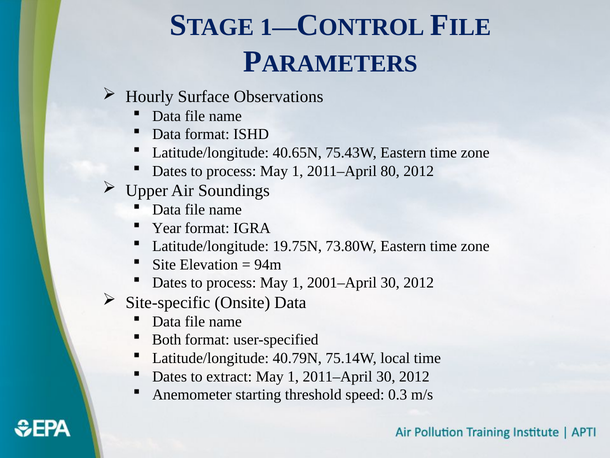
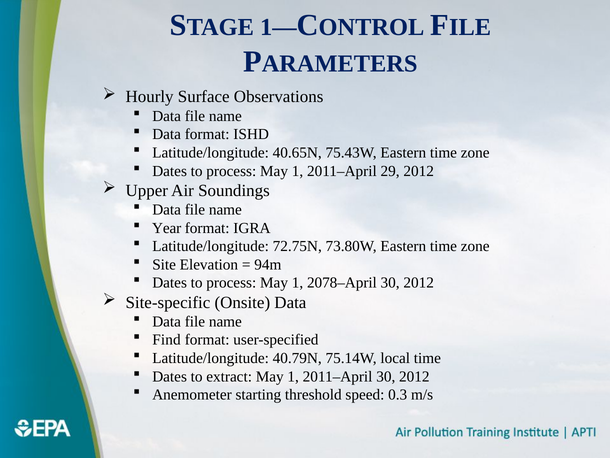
80: 80 -> 29
19.75N: 19.75N -> 72.75N
2001–April: 2001–April -> 2078–April
Both: Both -> Find
